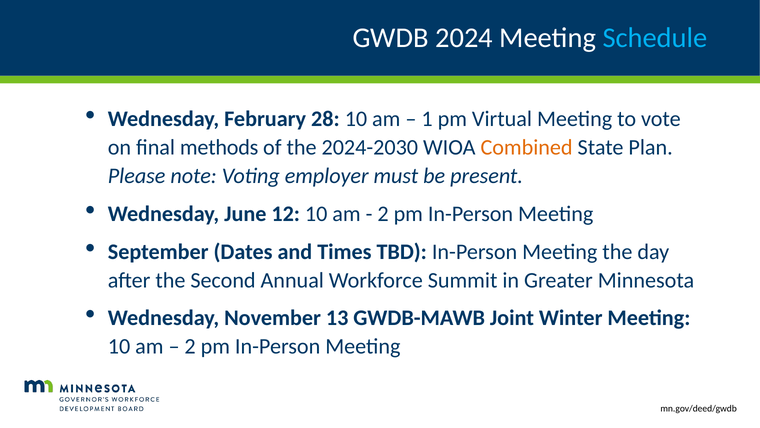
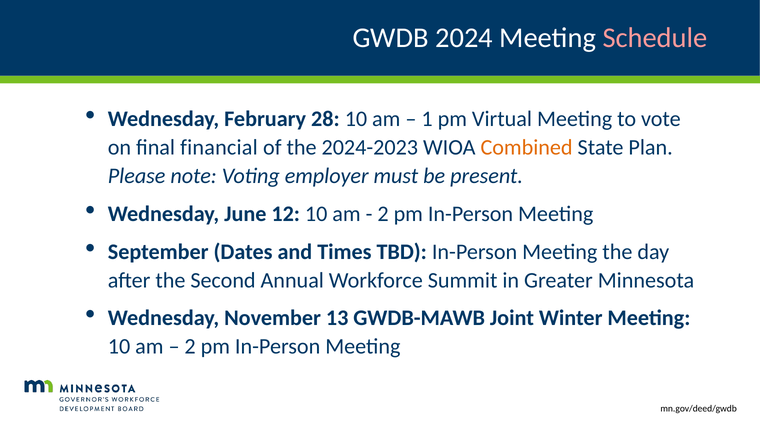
Schedule colour: light blue -> pink
methods: methods -> financial
2024-2030: 2024-2030 -> 2024-2023
